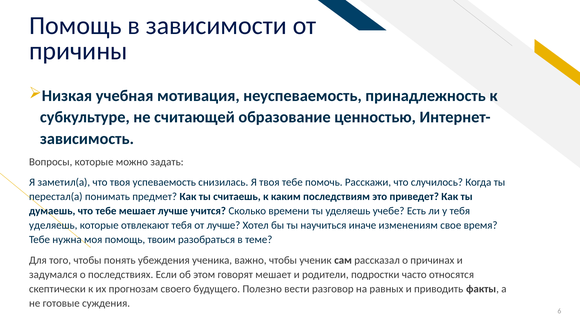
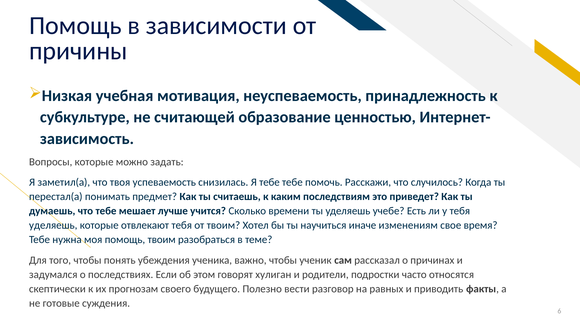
Я твоя: твоя -> тебе
от лучше: лучше -> твоим
говорят мешает: мешает -> хулиган
